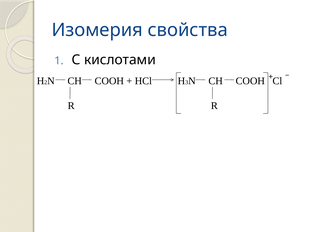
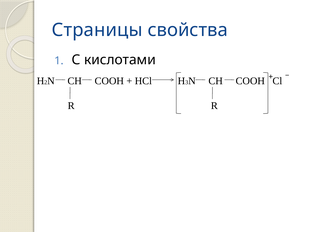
Изомерия: Изомерия -> Страницы
